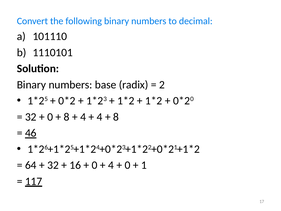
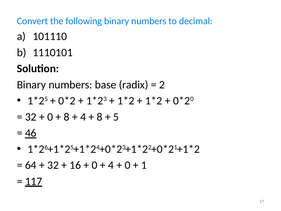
4 at (100, 117): 4 -> 8
8 at (116, 117): 8 -> 5
